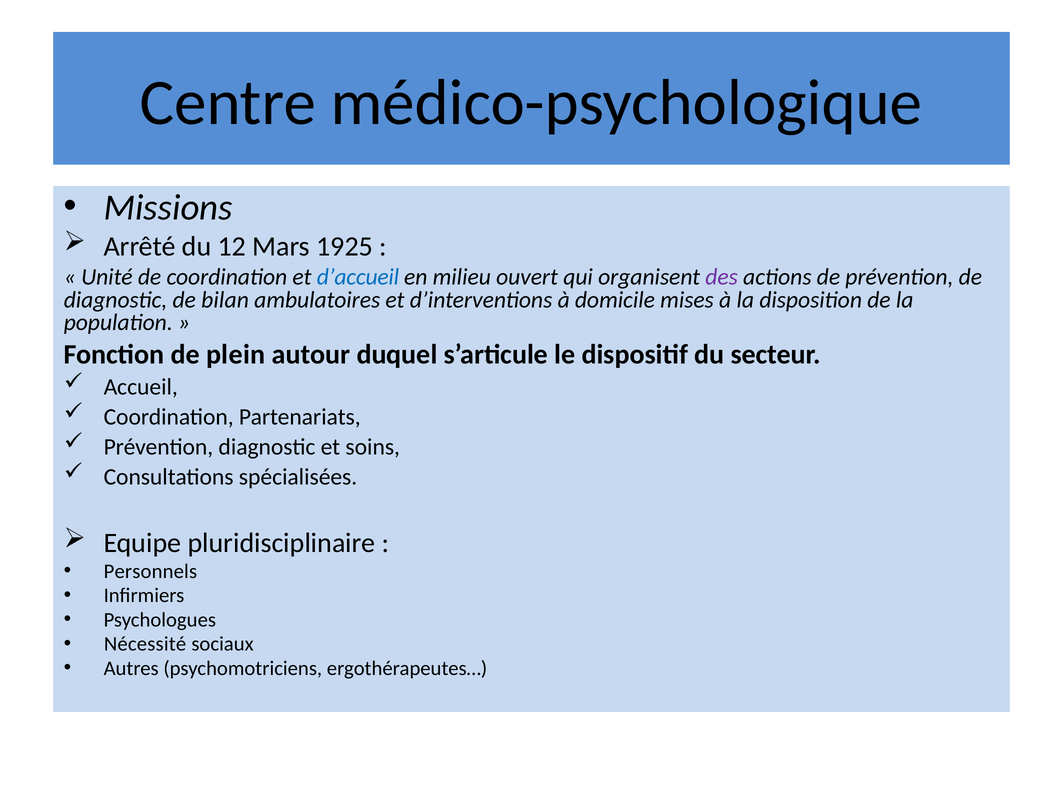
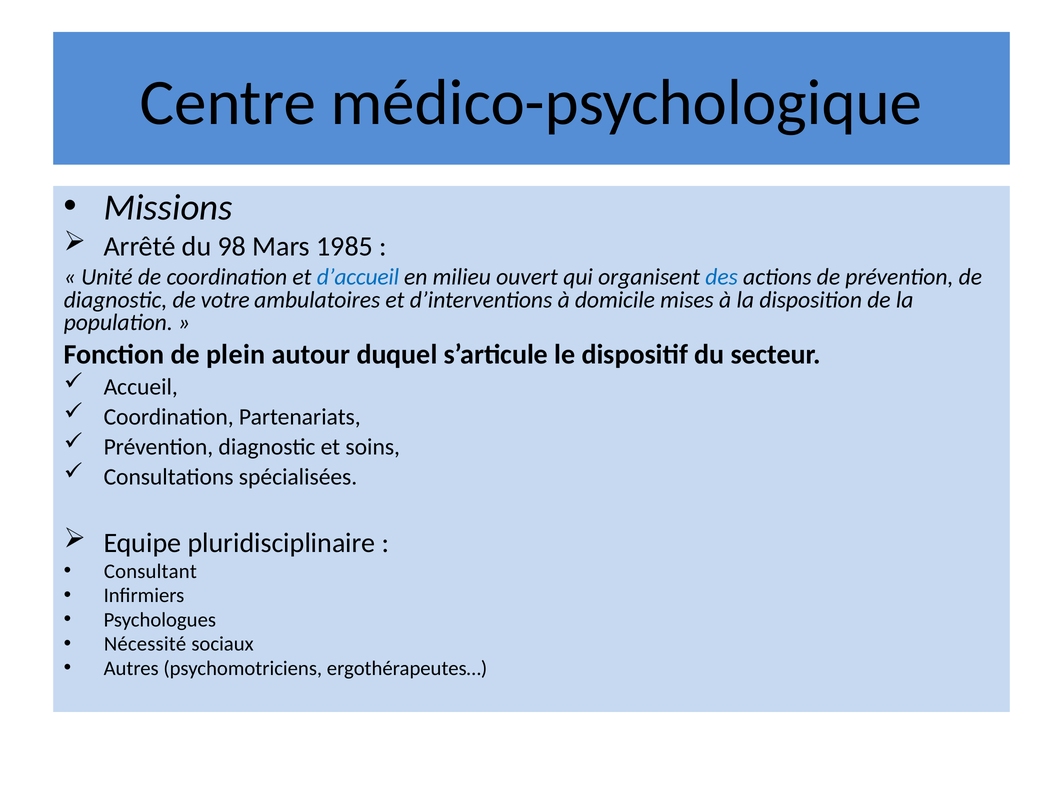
12: 12 -> 98
1925: 1925 -> 1985
des colour: purple -> blue
bilan: bilan -> votre
Personnels: Personnels -> Consultant
